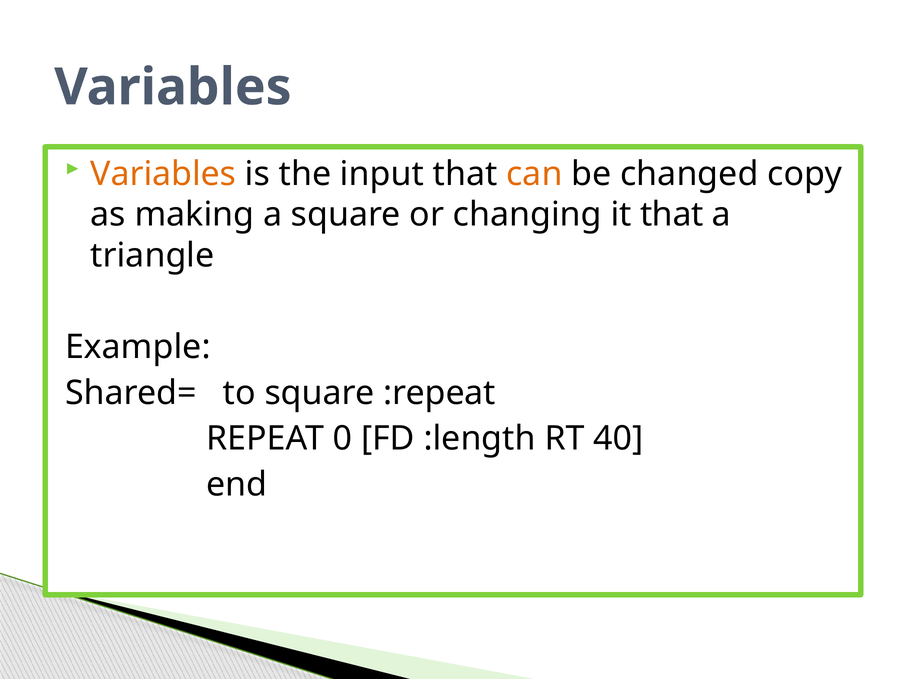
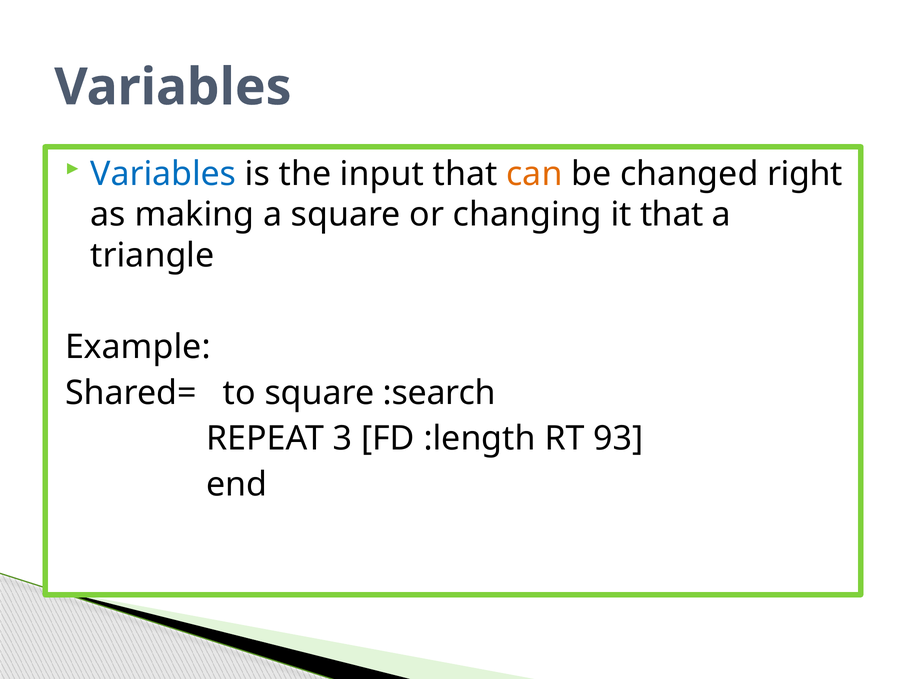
Variables at (163, 174) colour: orange -> blue
copy: copy -> right
:repeat: :repeat -> :search
0: 0 -> 3
40: 40 -> 93
